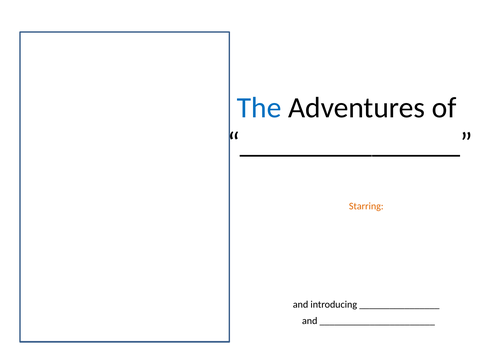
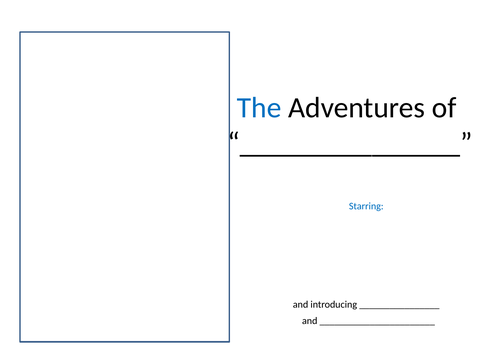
Starring colour: orange -> blue
